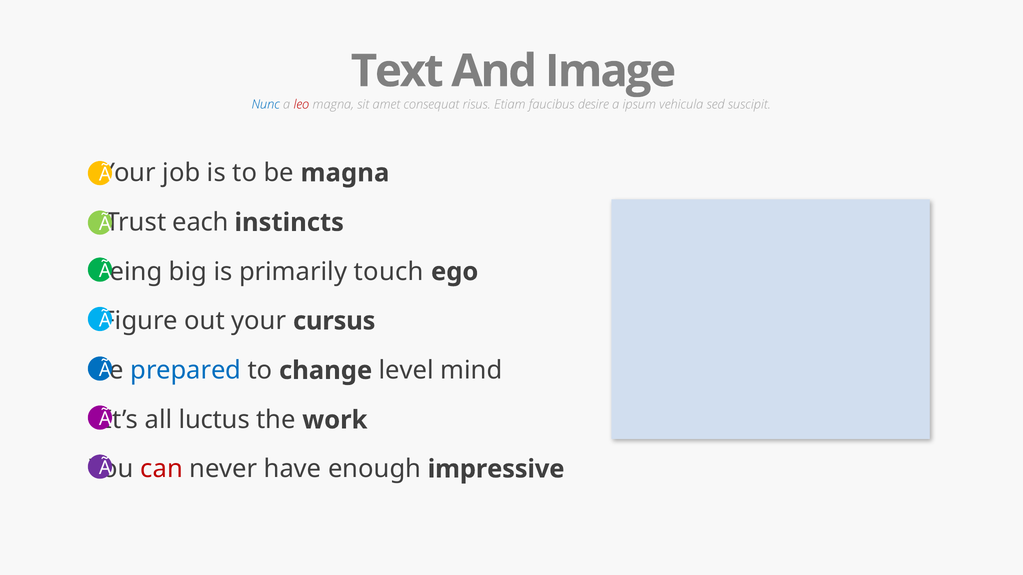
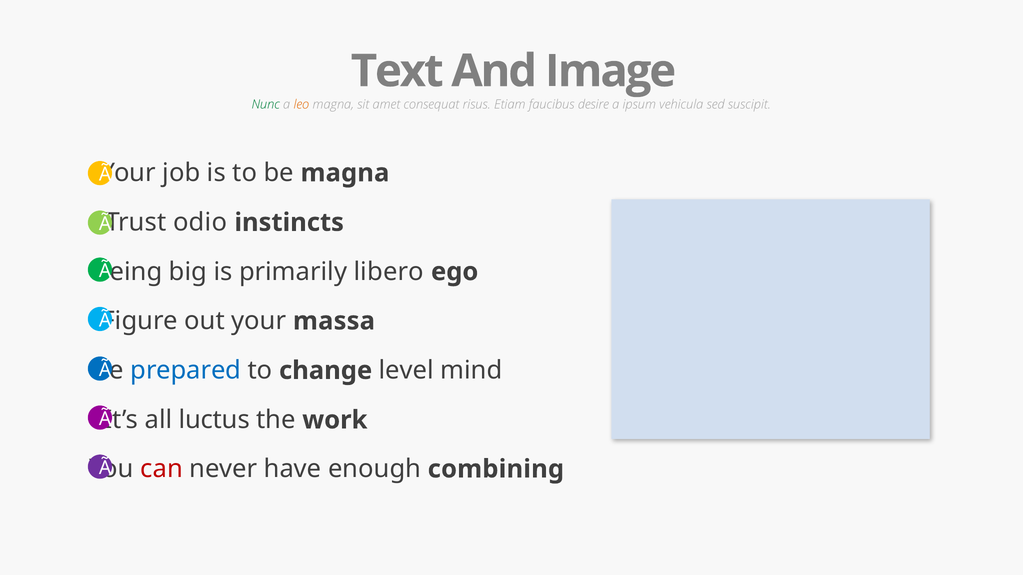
Nunc colour: blue -> green
leo colour: red -> orange
each: each -> odio
touch: touch -> libero
cursus: cursus -> massa
impressive: impressive -> combining
